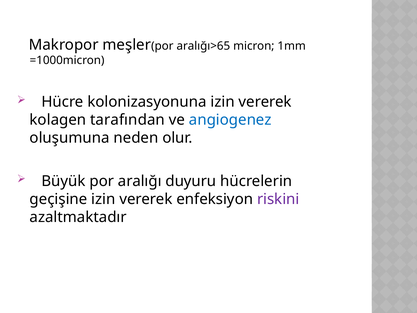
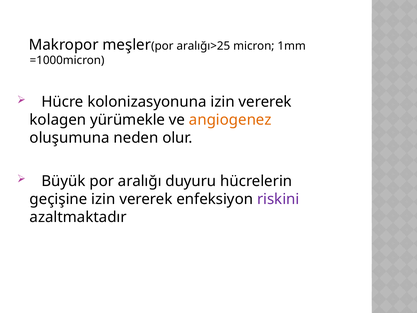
aralığı>65: aralığı>65 -> aralığı>25
tarafından: tarafından -> yürümekle
angiogenez colour: blue -> orange
